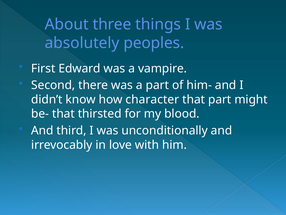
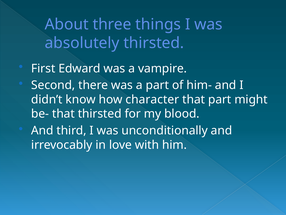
absolutely peoples: peoples -> thirsted
